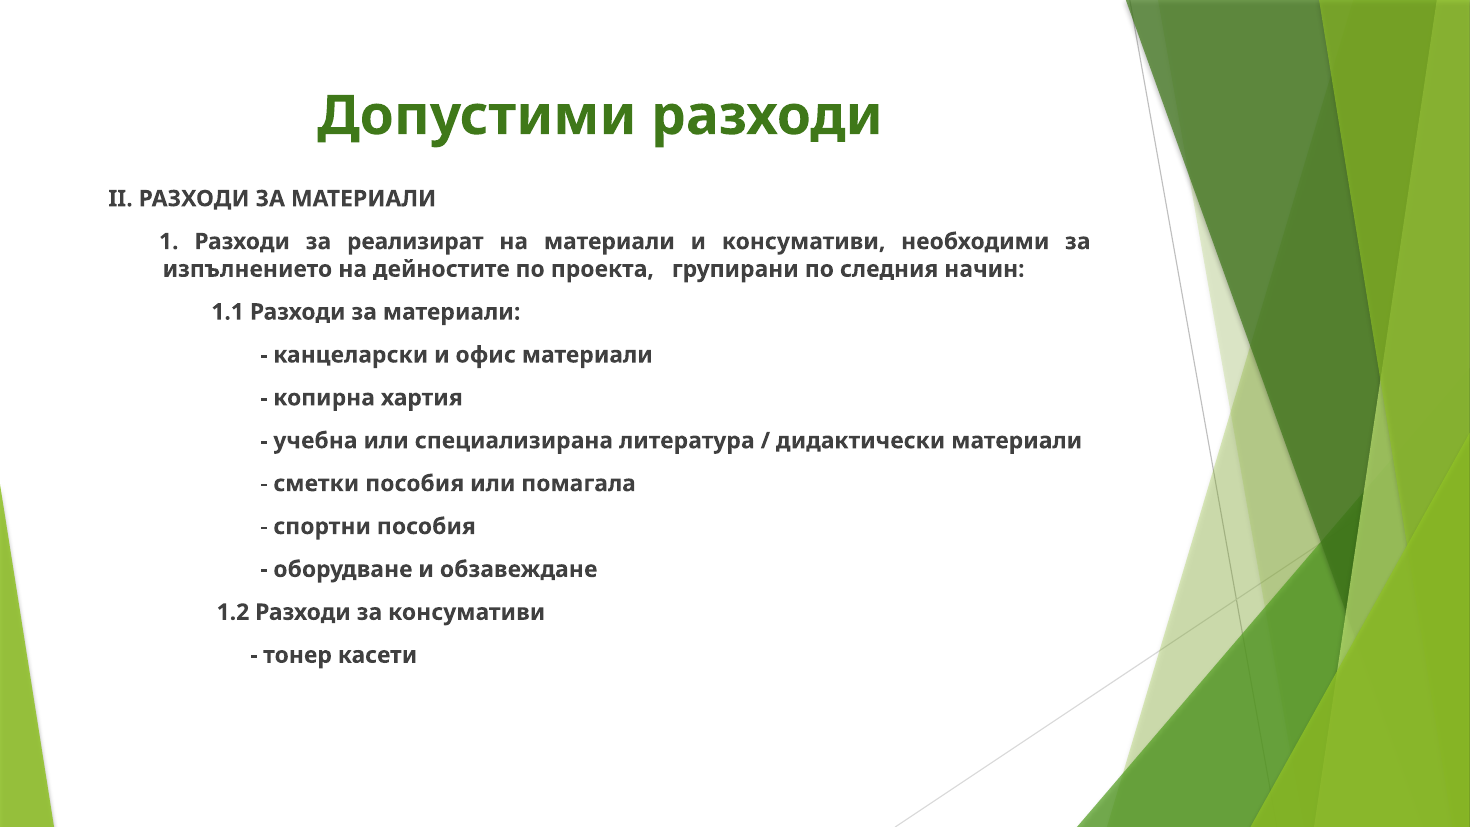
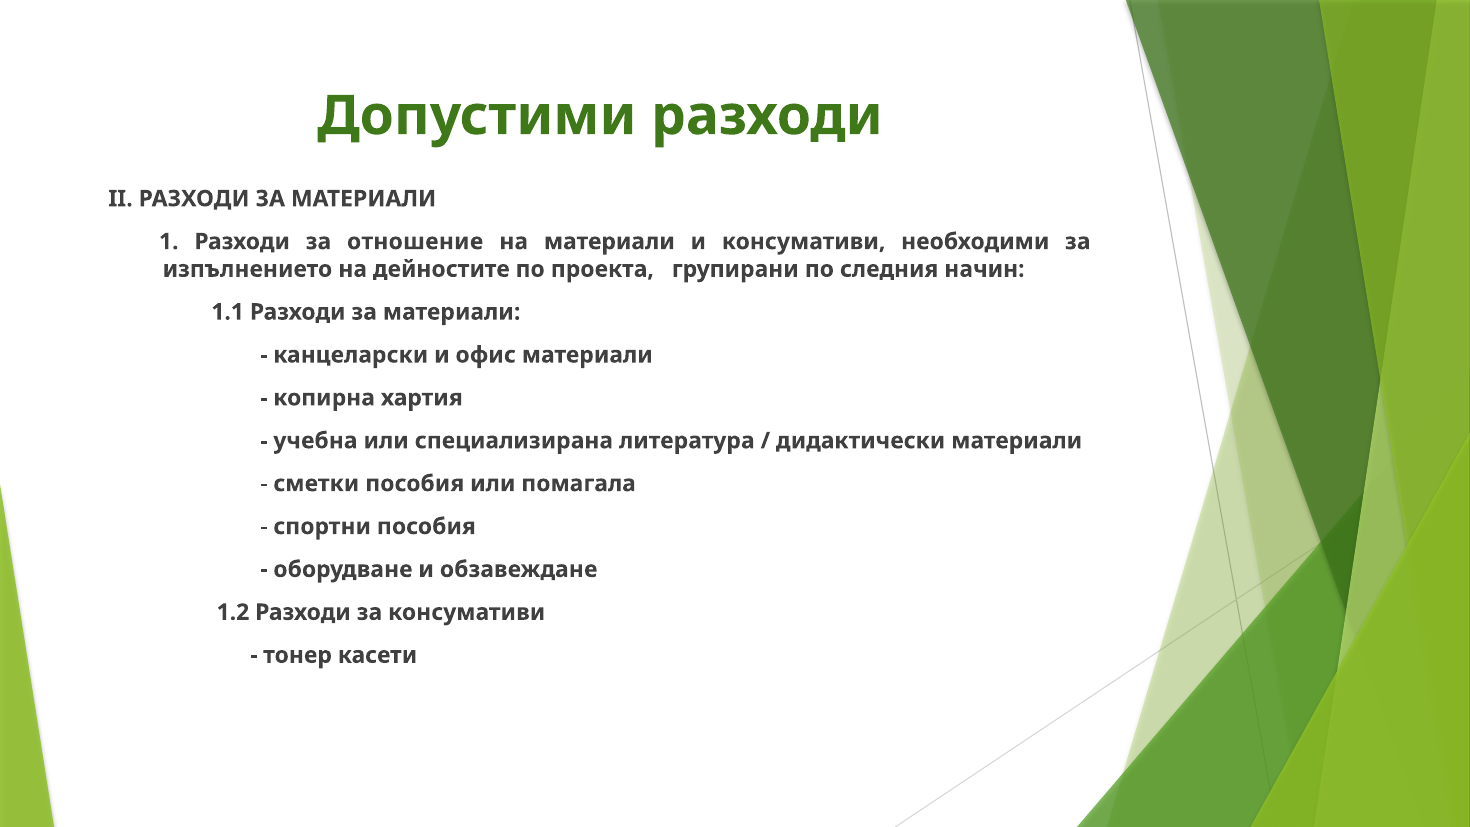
реализират: реализират -> отношение
